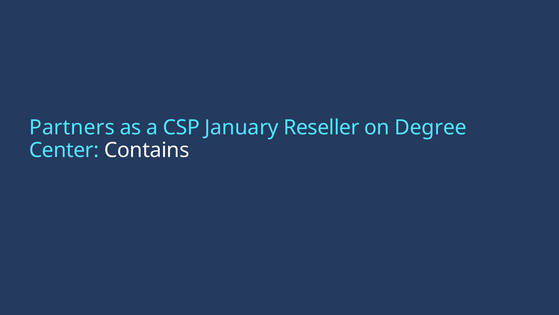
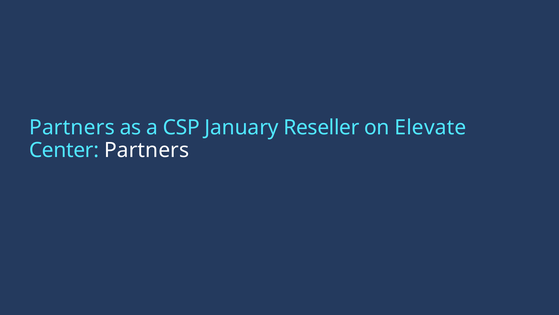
Degree: Degree -> Elevate
Center Contains: Contains -> Partners
